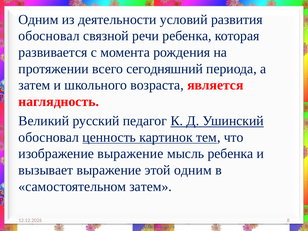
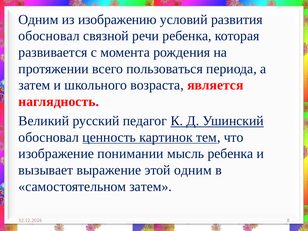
деятельности: деятельности -> изображению
сегодняшний: сегодняшний -> пользоваться
изображение выражение: выражение -> понимании
